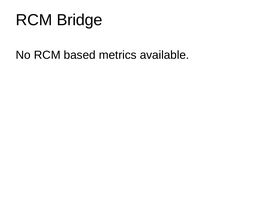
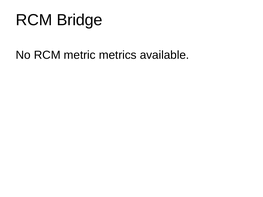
based: based -> metric
